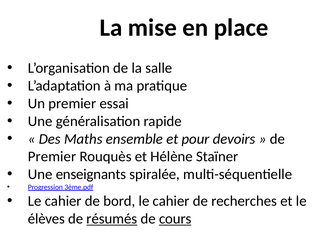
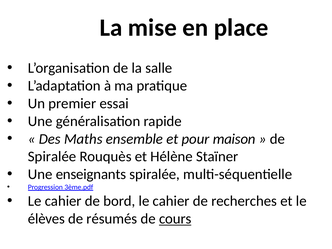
devoirs: devoirs -> maison
Premier at (52, 157): Premier -> Spiralée
résumés underline: present -> none
